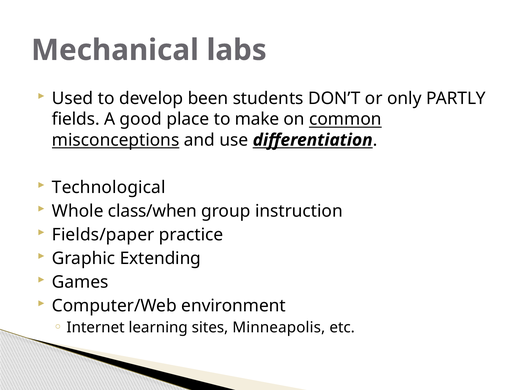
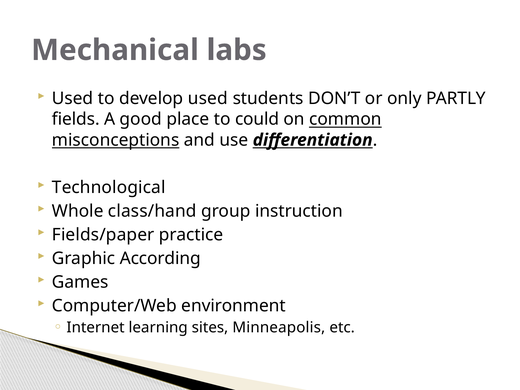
develop been: been -> used
make: make -> could
class/when: class/when -> class/hand
Extending: Extending -> According
